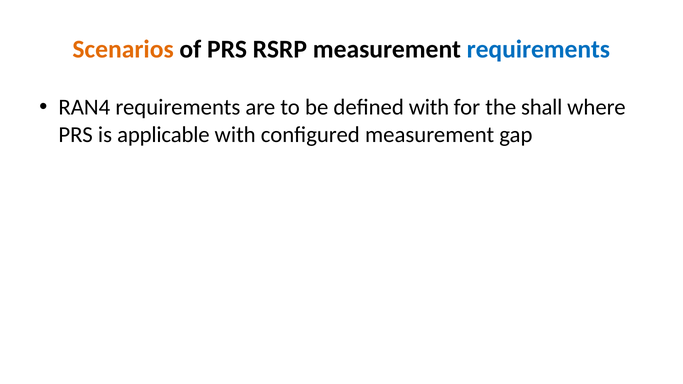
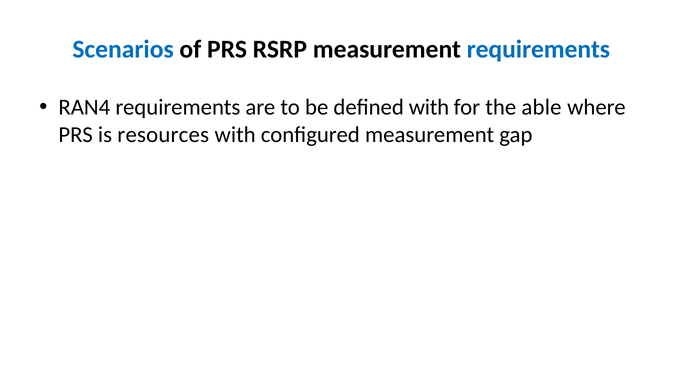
Scenarios colour: orange -> blue
shall: shall -> able
applicable: applicable -> resources
